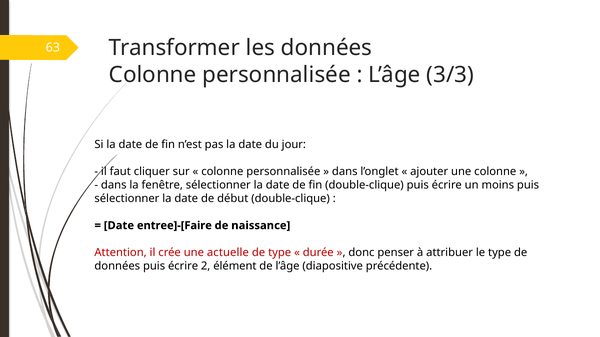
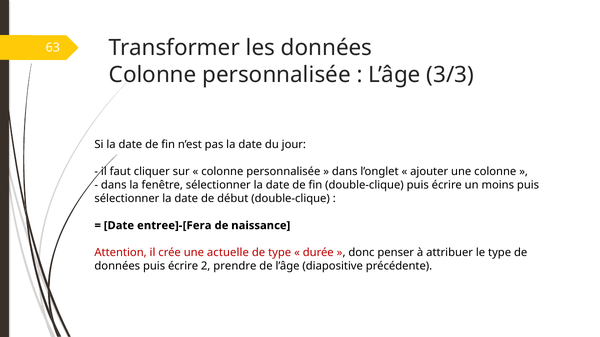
entree]-[Faire: entree]-[Faire -> entree]-[Fera
élément: élément -> prendre
